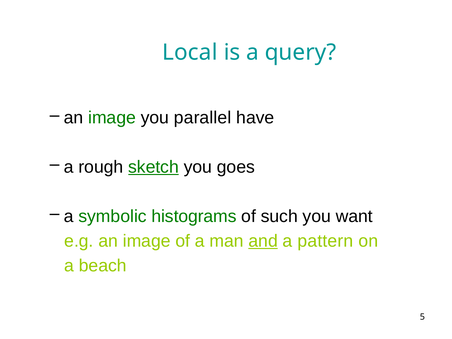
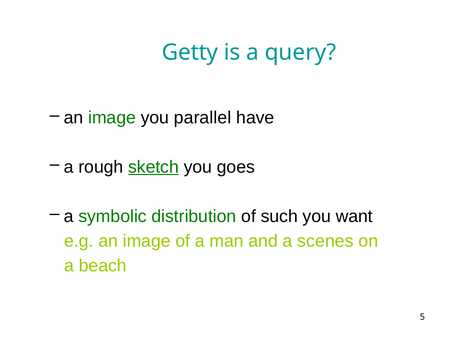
Local: Local -> Getty
histograms: histograms -> distribution
and underline: present -> none
pattern: pattern -> scenes
